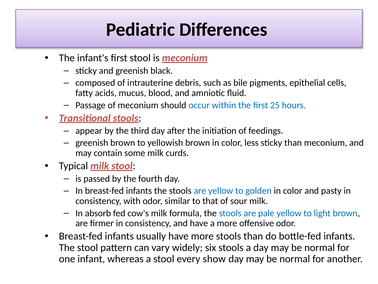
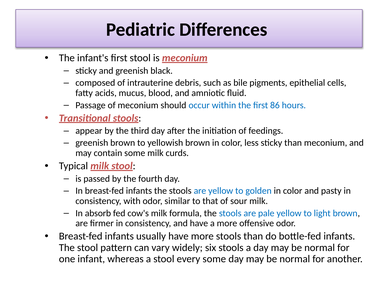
25: 25 -> 86
every show: show -> some
